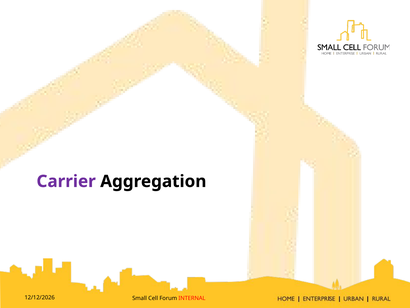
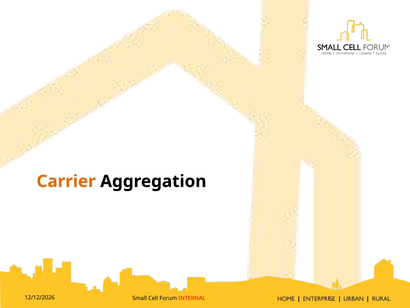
Carrier colour: purple -> orange
